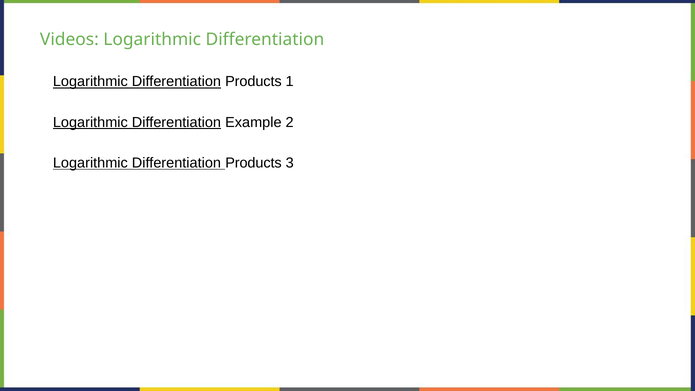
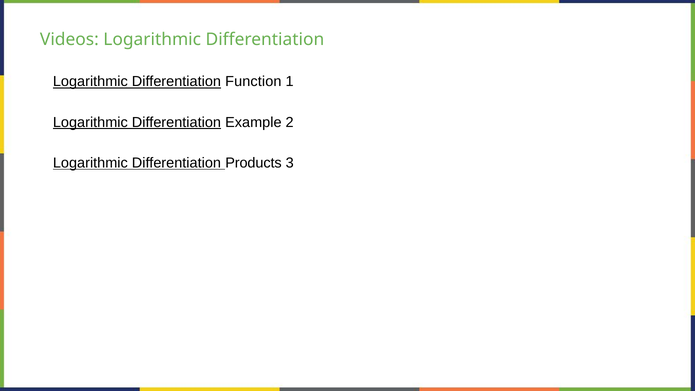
Products at (253, 82): Products -> Function
